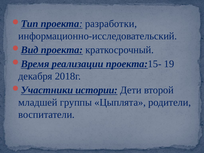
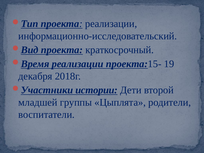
проекта разработки: разработки -> реализации
